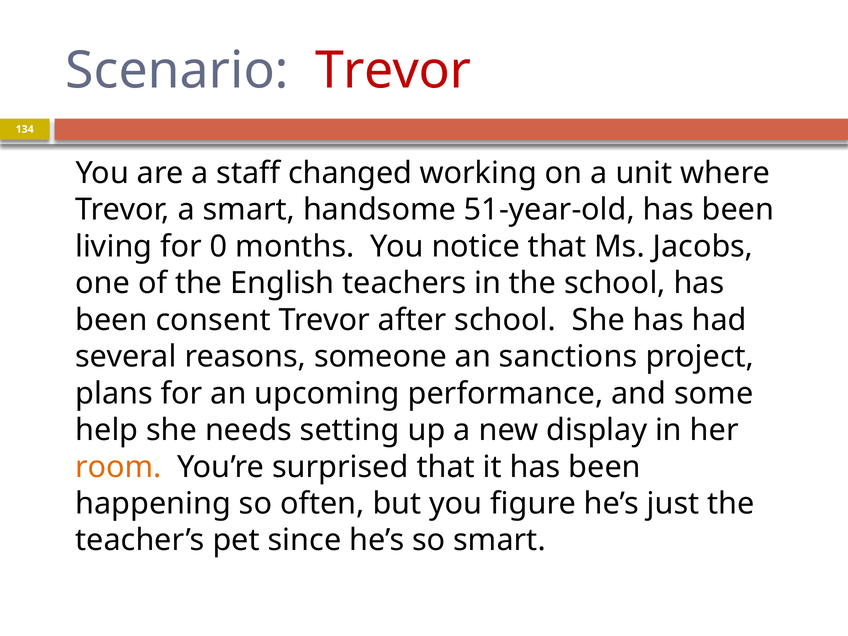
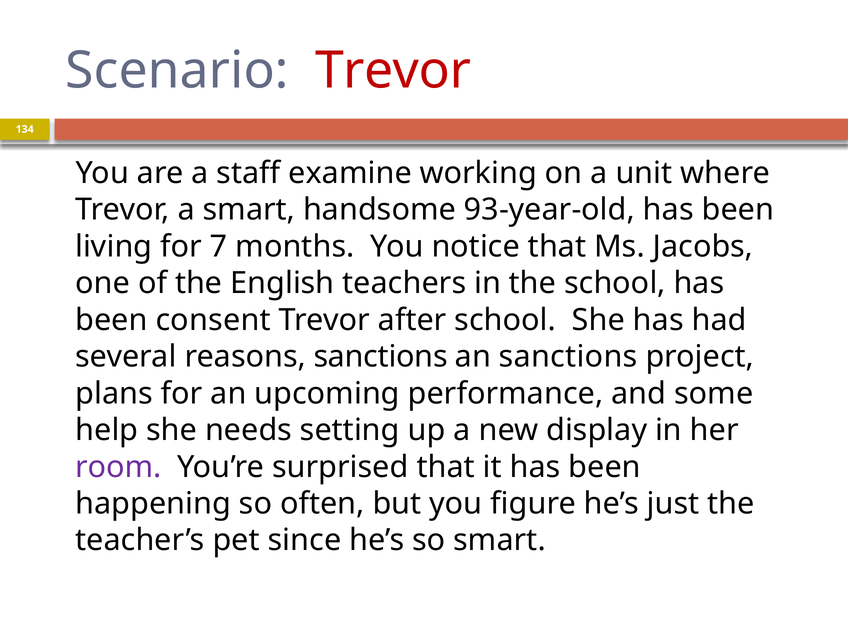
changed: changed -> examine
51-year-old: 51-year-old -> 93-year-old
0: 0 -> 7
reasons someone: someone -> sanctions
room colour: orange -> purple
